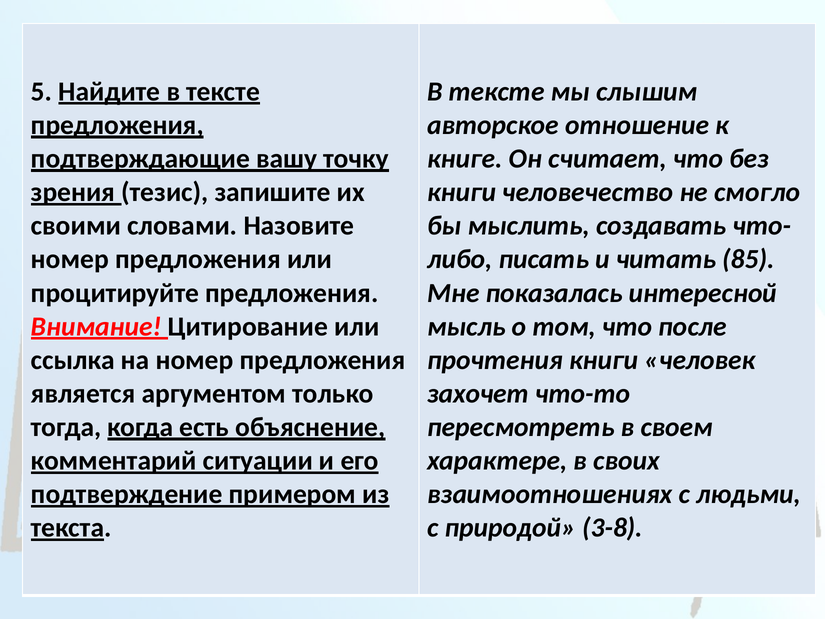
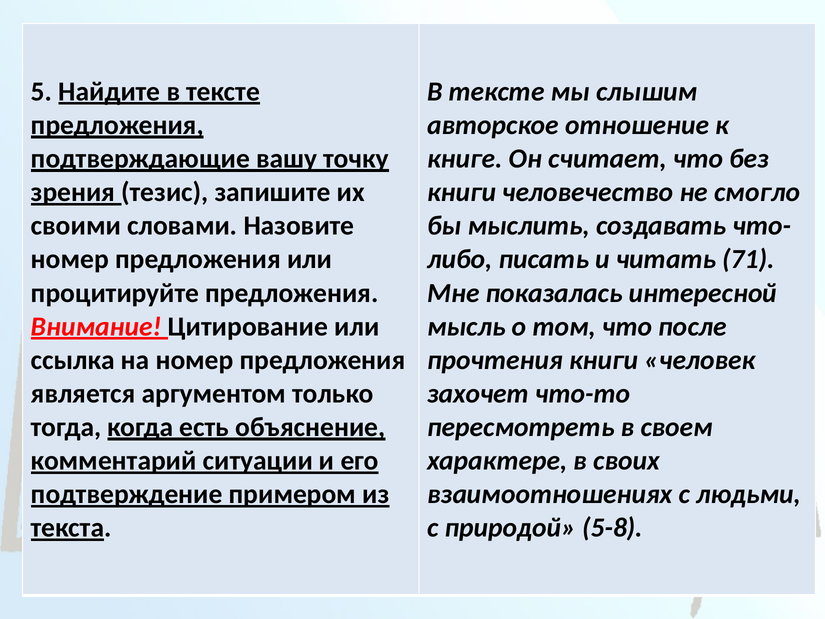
85: 85 -> 71
3-8: 3-8 -> 5-8
